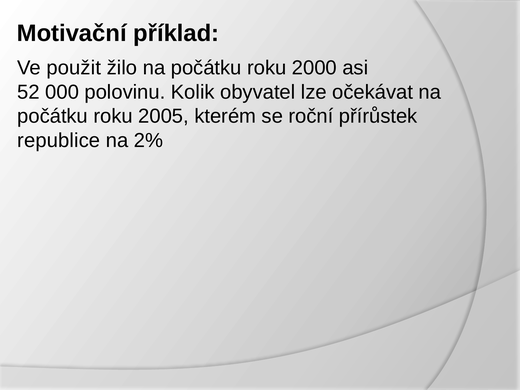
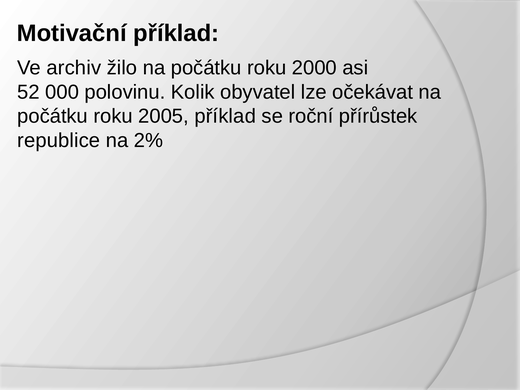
použit: použit -> archiv
2005 kterém: kterém -> příklad
